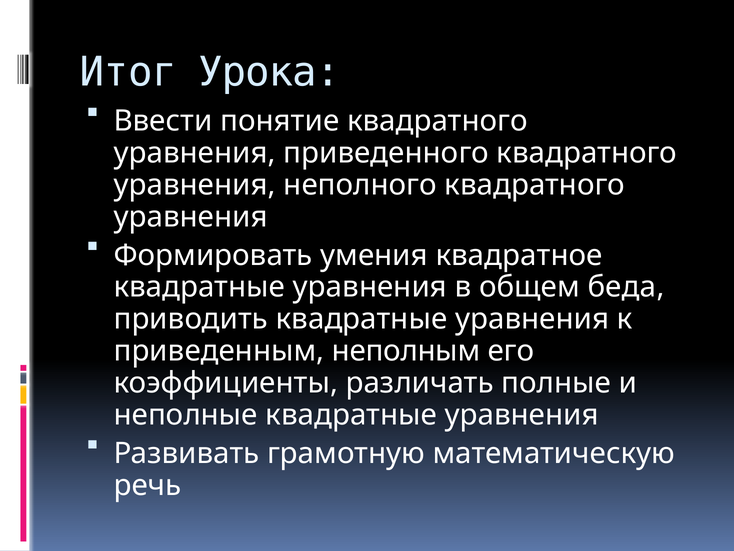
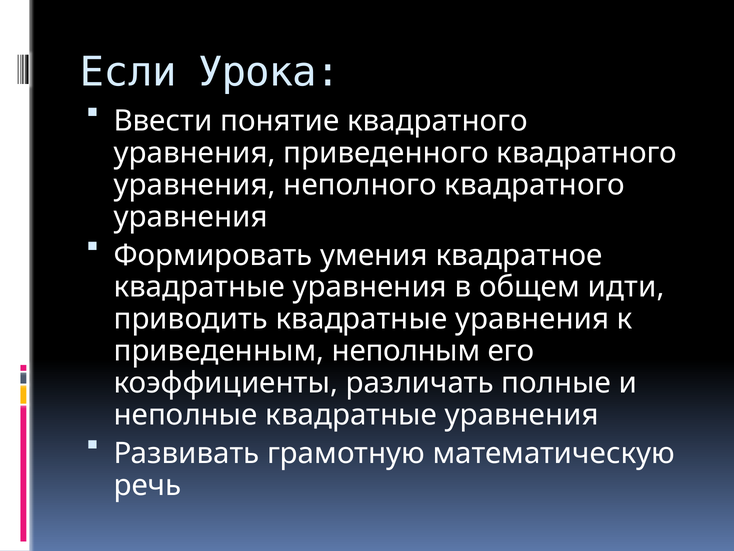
Итог: Итог -> Если
беда: беда -> идти
